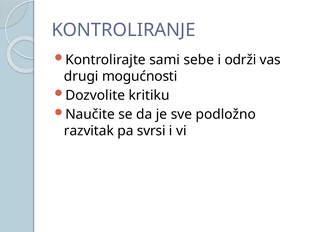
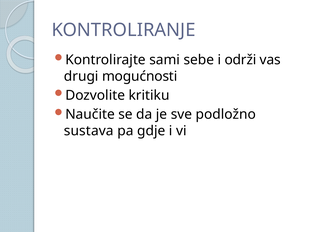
razvitak: razvitak -> sustava
svrsi: svrsi -> gdje
